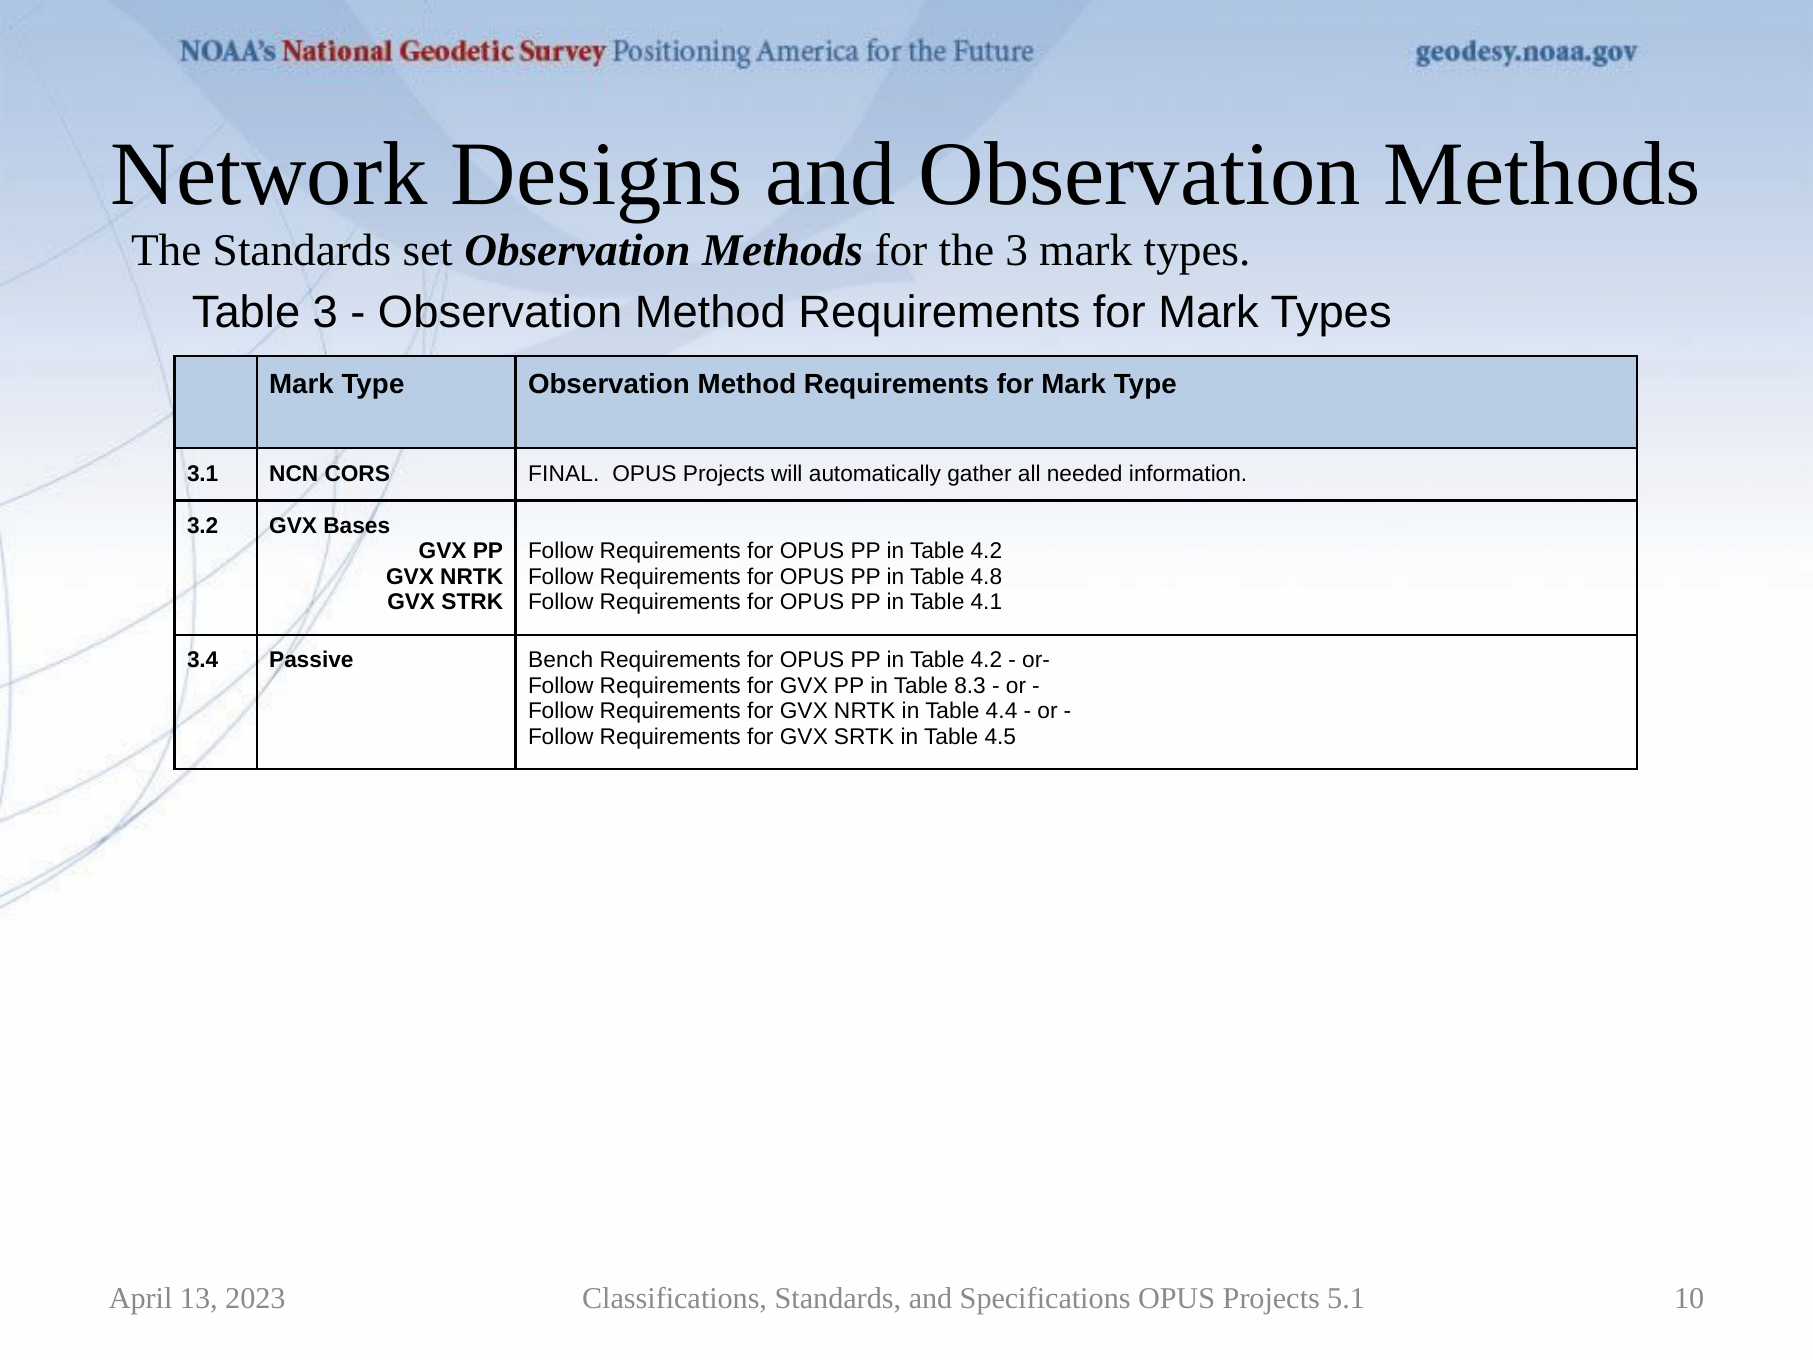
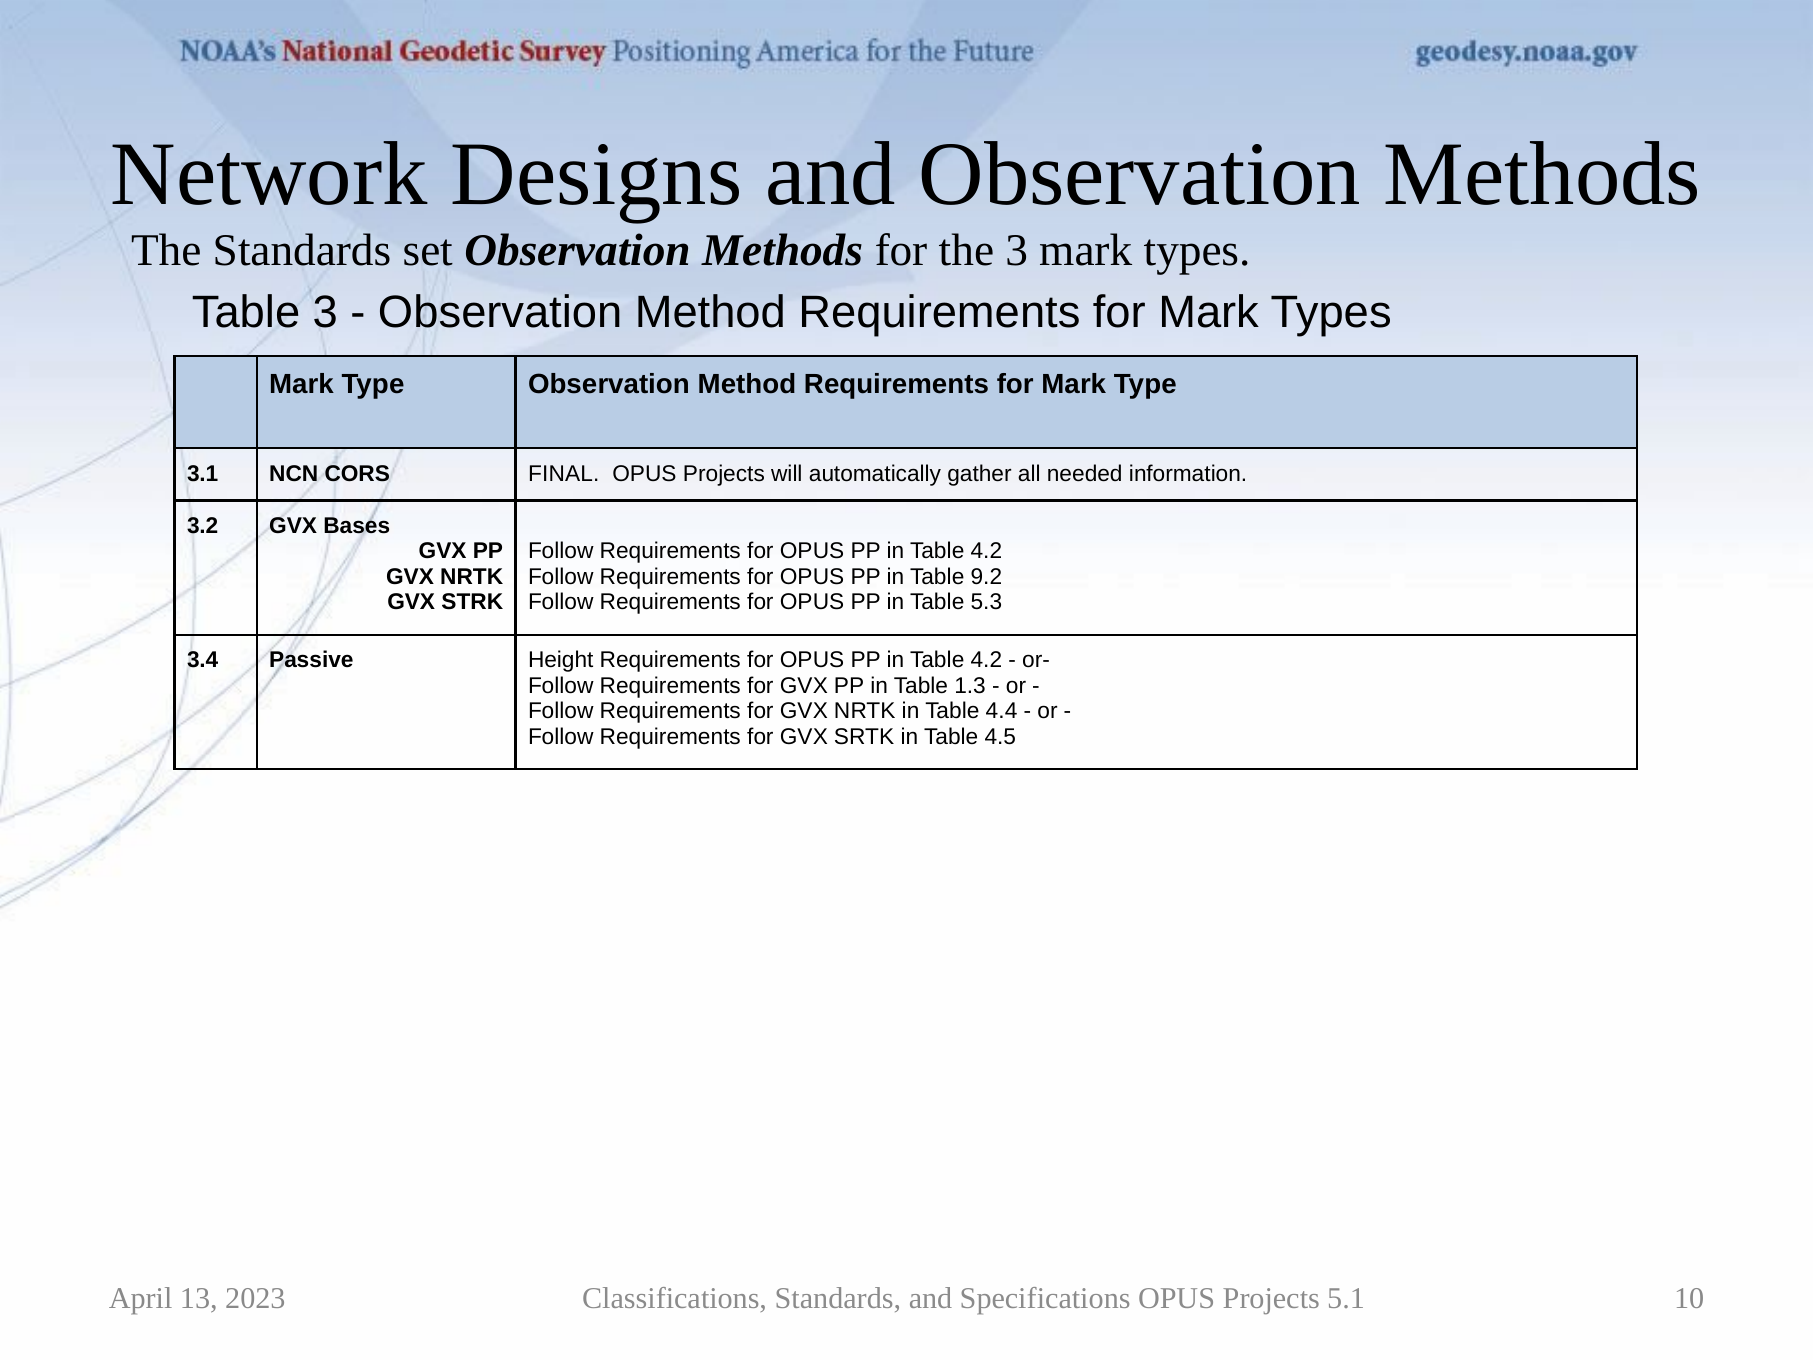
4.8: 4.8 -> 9.2
4.1: 4.1 -> 5.3
Bench: Bench -> Height
8.3: 8.3 -> 1.3
